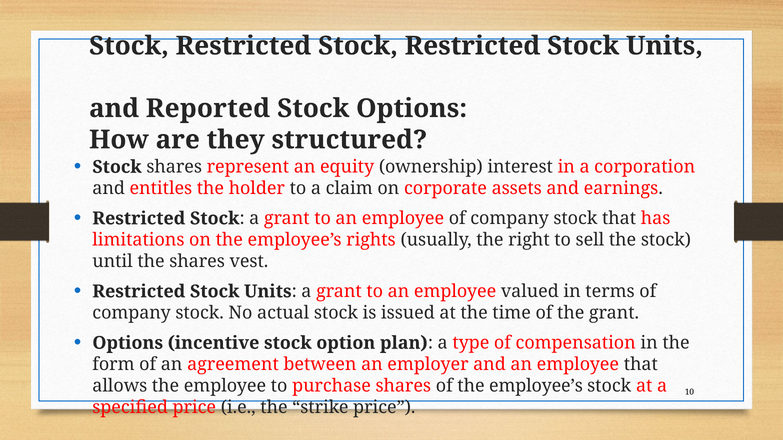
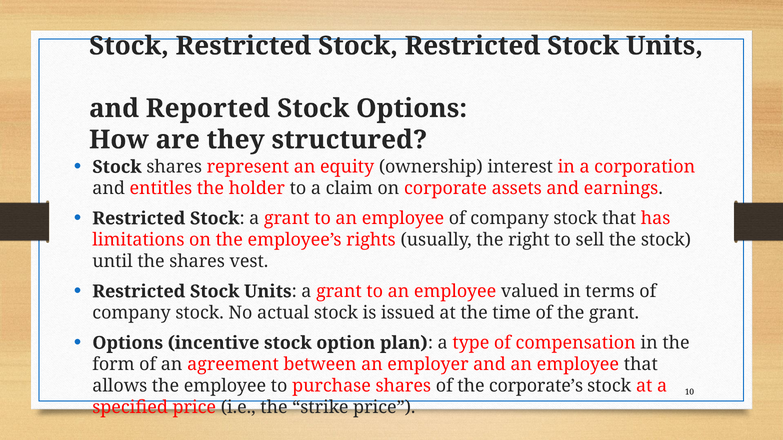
of the employee’s: employee’s -> corporate’s
